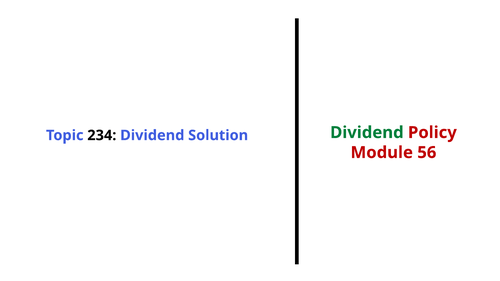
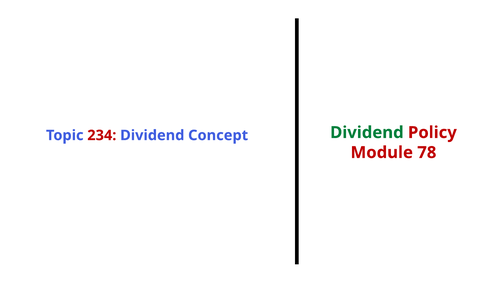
234 colour: black -> red
Solution: Solution -> Concept
56: 56 -> 78
